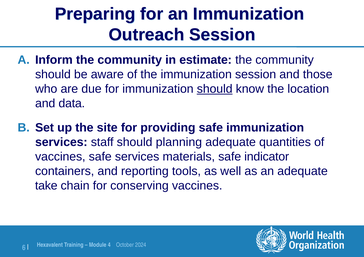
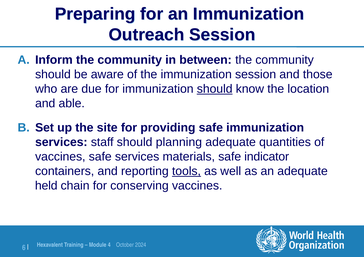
estimate: estimate -> between
data: data -> able
tools underline: none -> present
take: take -> held
